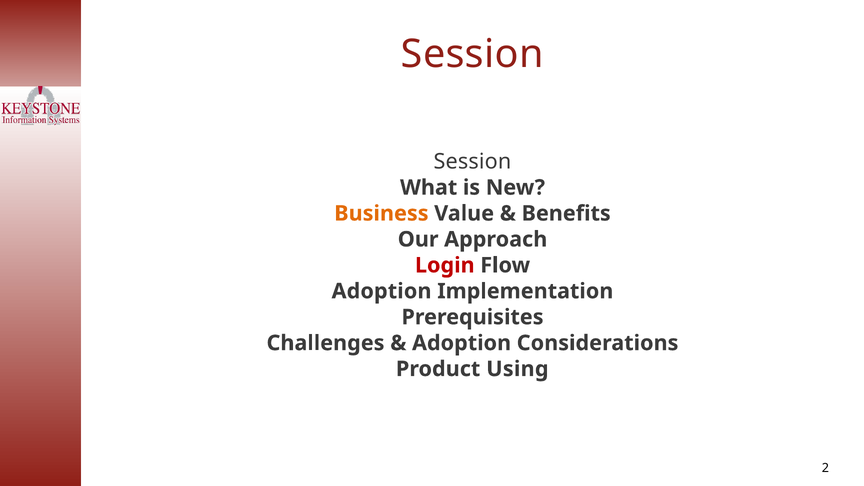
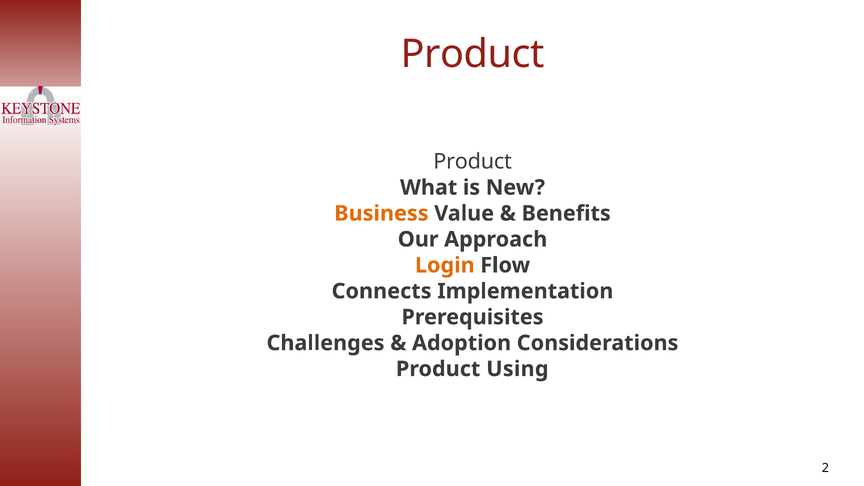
Session at (472, 54): Session -> Product
Session at (472, 162): Session -> Product
Login colour: red -> orange
Adoption at (382, 291): Adoption -> Connects
